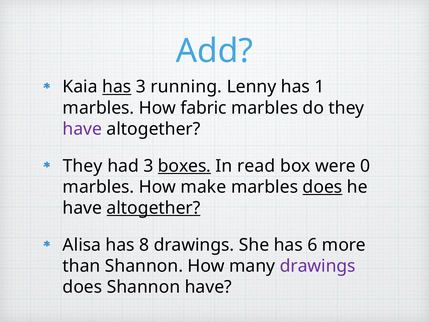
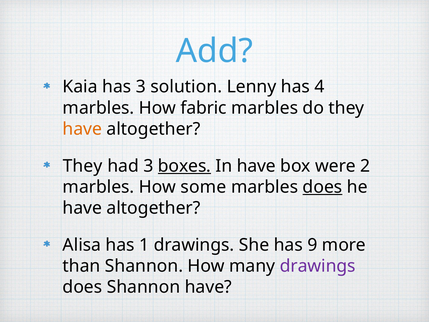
has at (117, 87) underline: present -> none
running: running -> solution
1: 1 -> 4
have at (82, 129) colour: purple -> orange
In read: read -> have
0: 0 -> 2
make: make -> some
altogether at (154, 208) underline: present -> none
8: 8 -> 1
6: 6 -> 9
